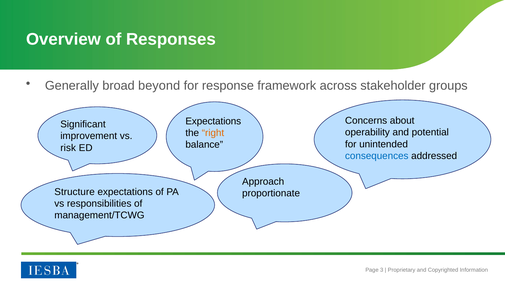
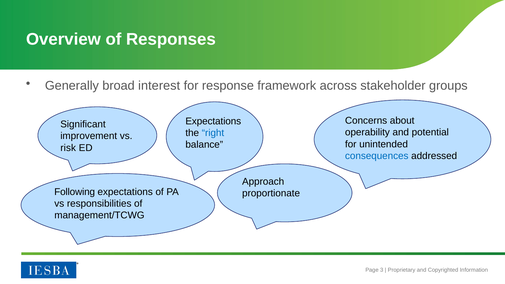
beyond: beyond -> interest
right colour: orange -> blue
Structure: Structure -> Following
